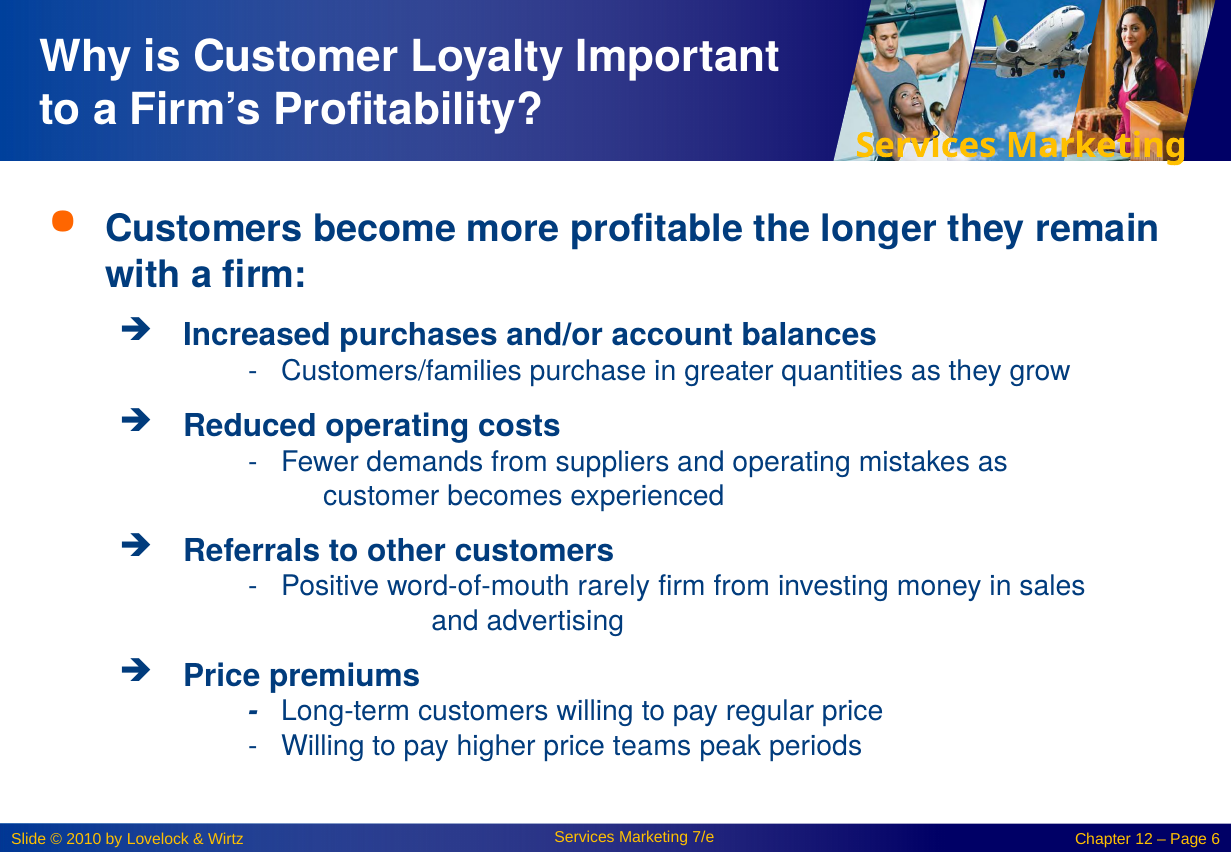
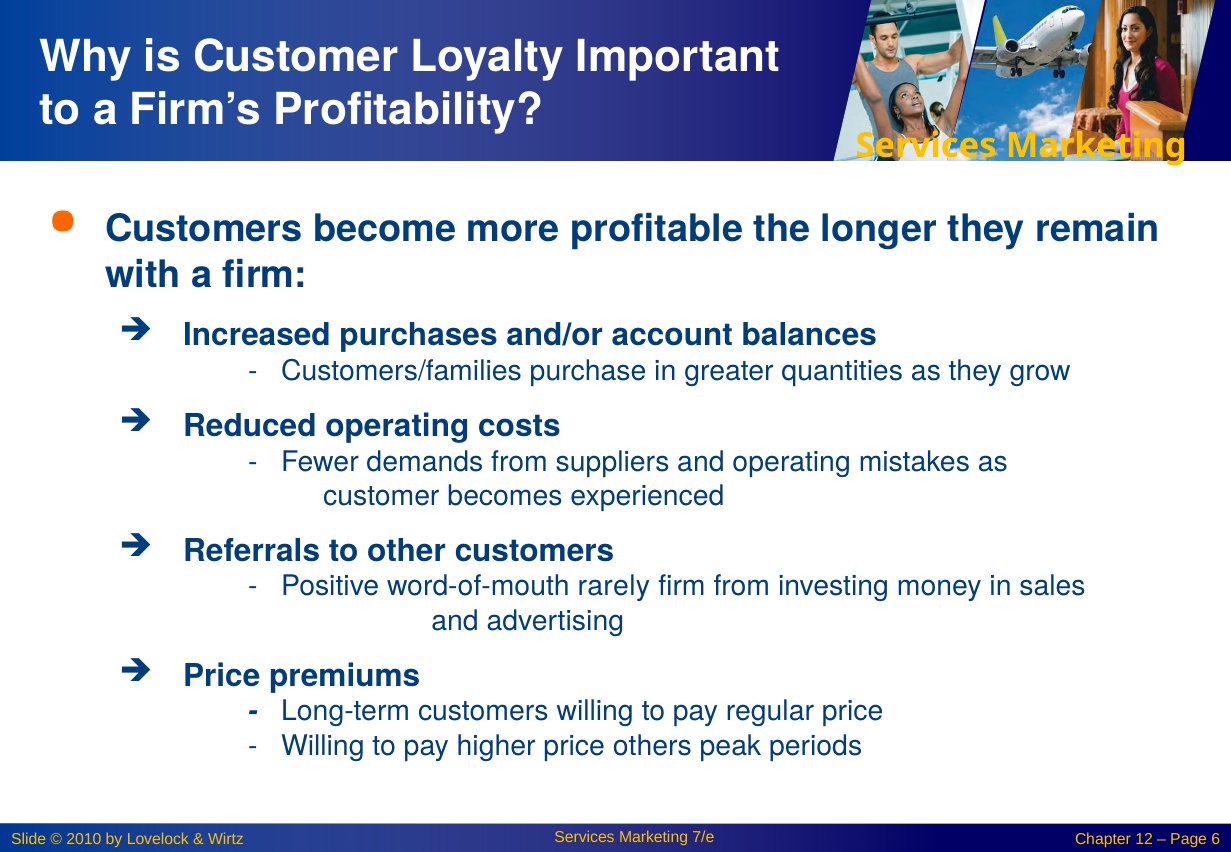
teams: teams -> others
